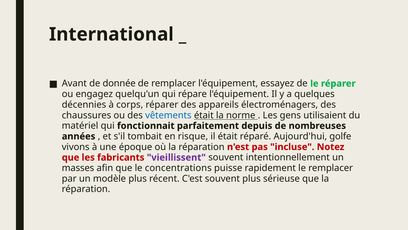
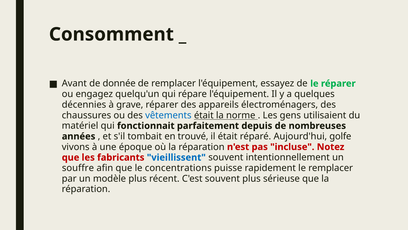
International: International -> Consomment
corps: corps -> grave
risque: risque -> trouvé
vieillissent colour: purple -> blue
masses: masses -> souffre
